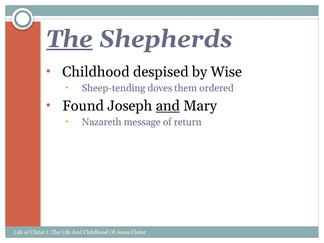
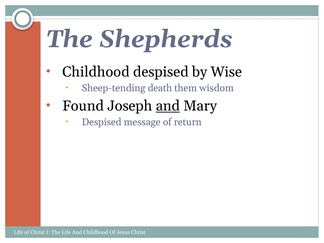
The at (69, 39) underline: present -> none
doves: doves -> death
ordered: ordered -> wisdom
Nazareth at (102, 122): Nazareth -> Despised
